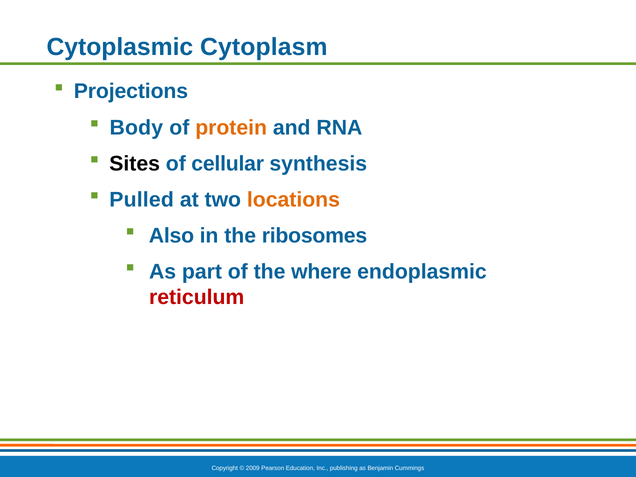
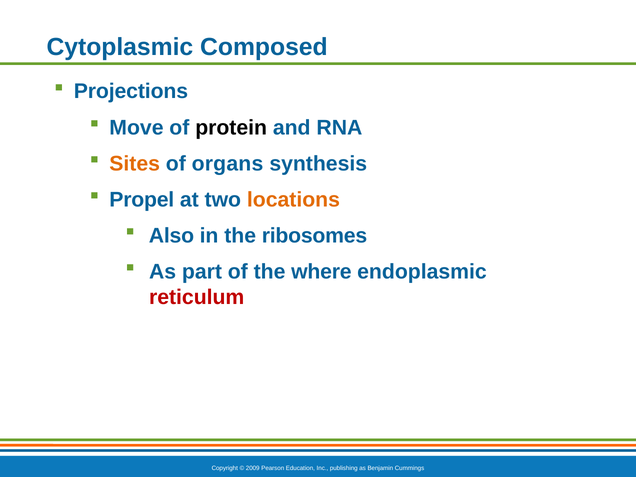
Cytoplasm: Cytoplasm -> Composed
Body: Body -> Move
protein colour: orange -> black
Sites colour: black -> orange
cellular: cellular -> organs
Pulled: Pulled -> Propel
